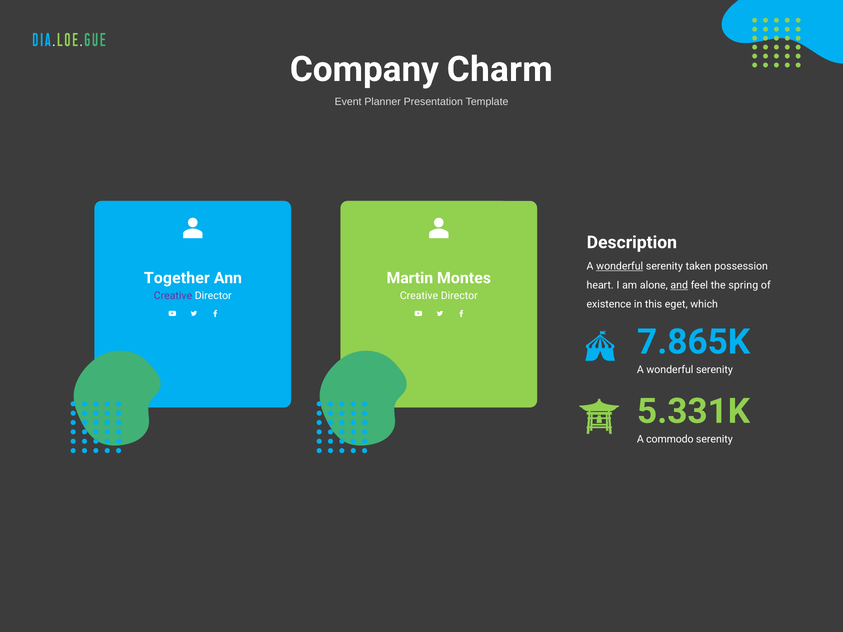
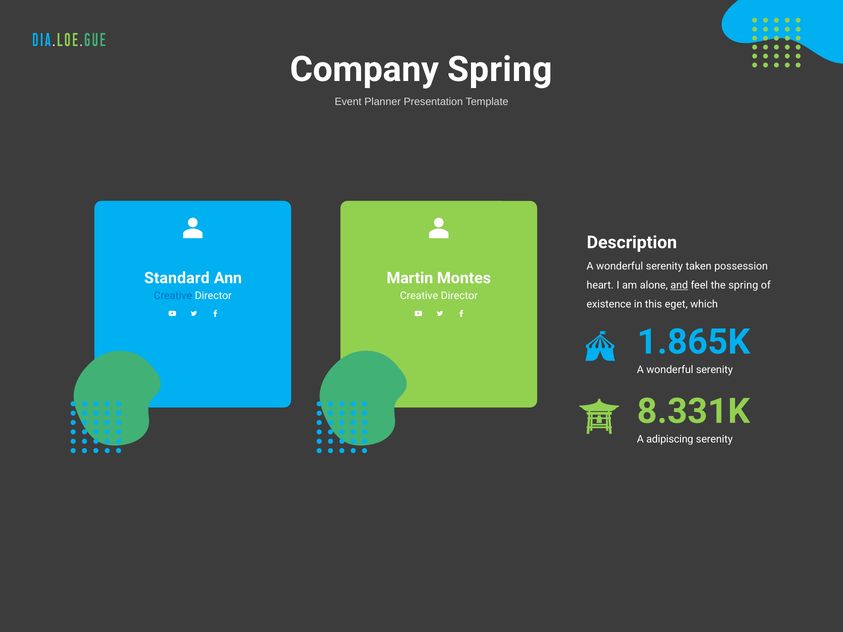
Company Charm: Charm -> Spring
wonderful at (620, 266) underline: present -> none
Together: Together -> Standard
Creative at (173, 296) colour: purple -> blue
7.865K: 7.865K -> 1.865K
5.331K: 5.331K -> 8.331K
commodo: commodo -> adipiscing
